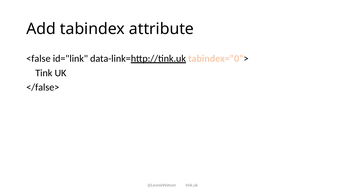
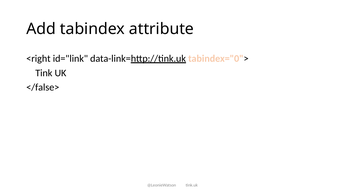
<false: <false -> <right
